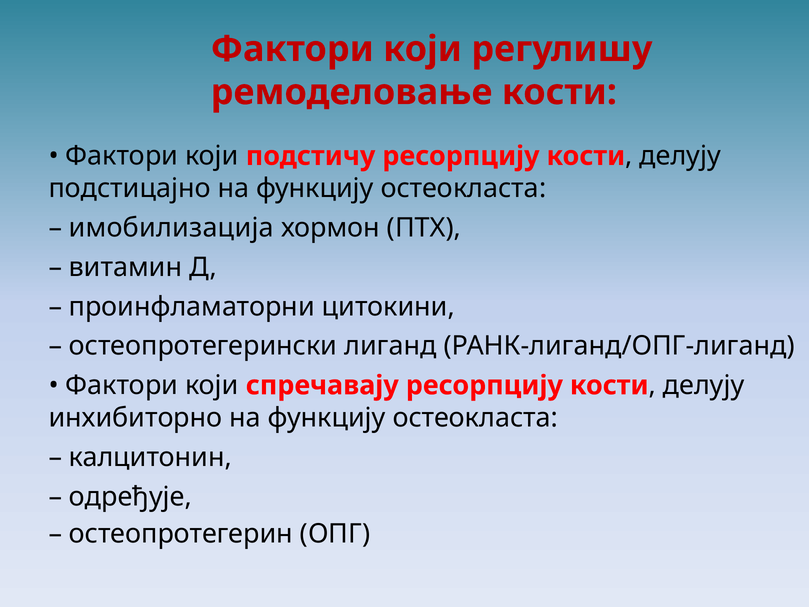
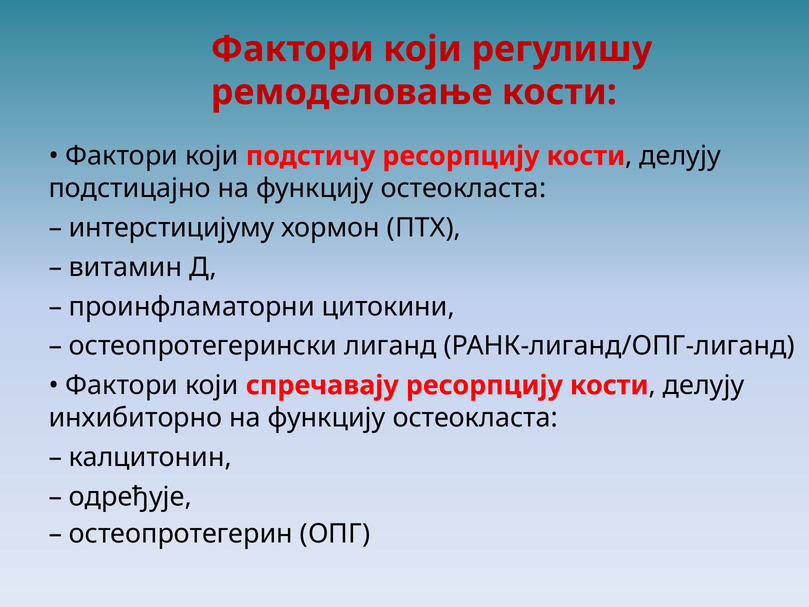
имобилизација: имобилизација -> интерстицијуму
